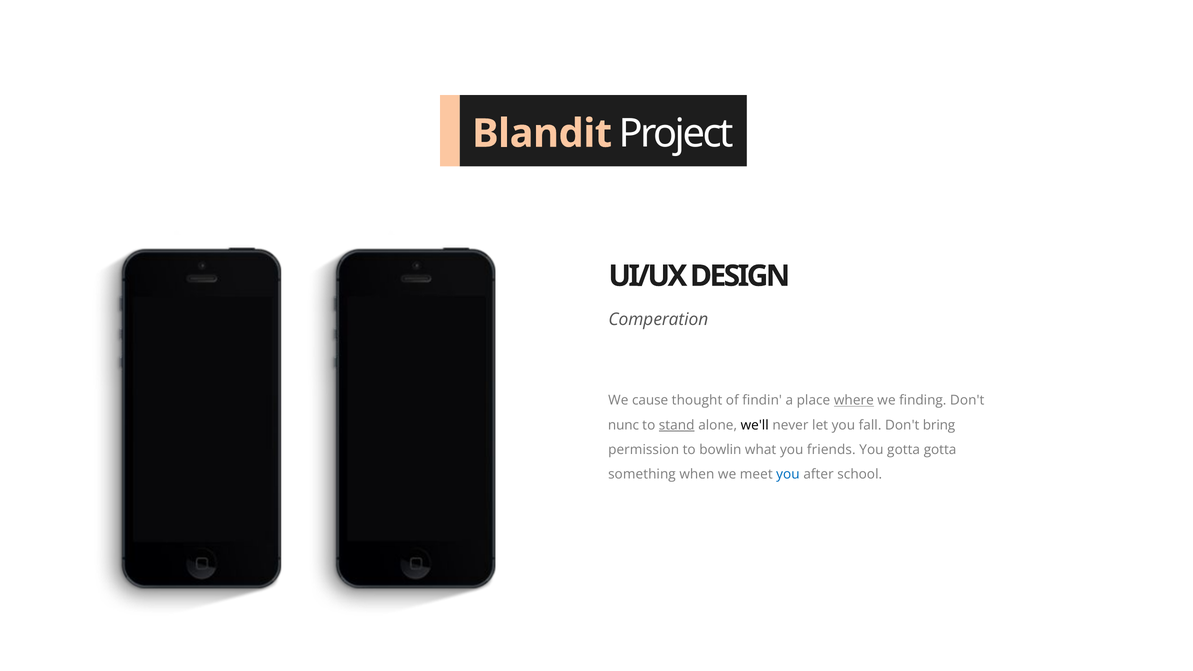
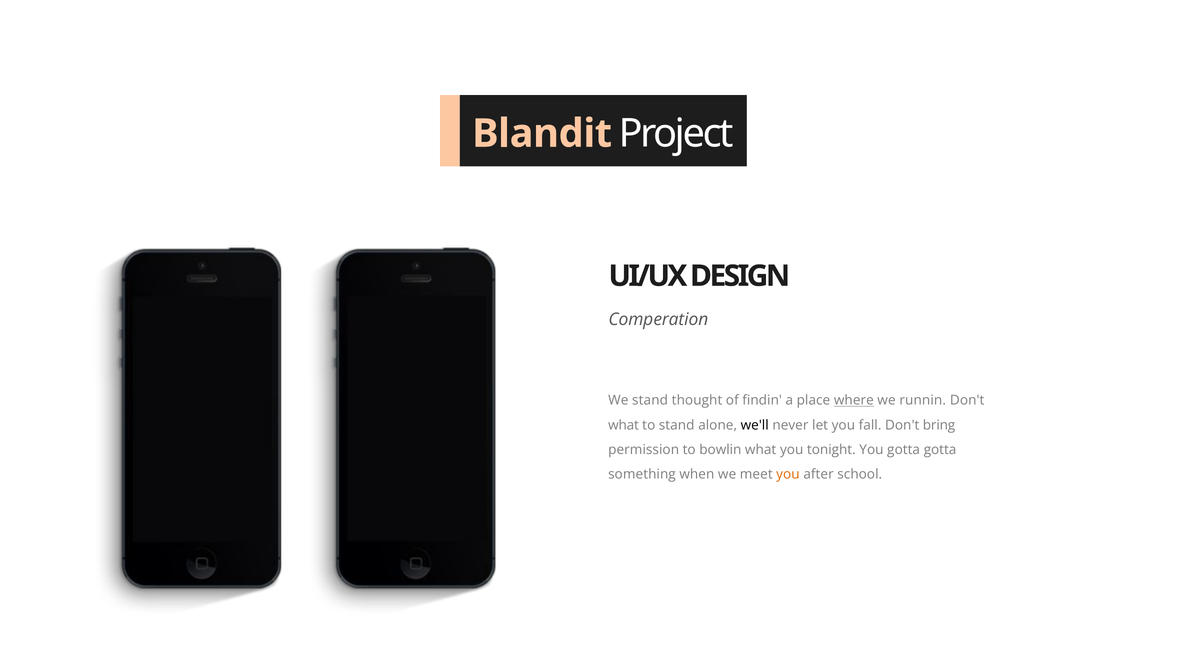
We cause: cause -> stand
finding: finding -> runnin
nunc at (624, 425): nunc -> what
stand at (677, 425) underline: present -> none
friends: friends -> tonight
you at (788, 474) colour: blue -> orange
